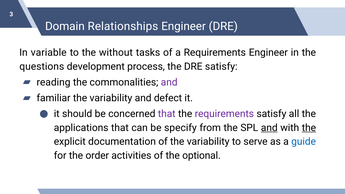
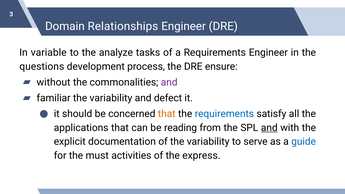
without: without -> analyze
DRE satisfy: satisfy -> ensure
reading: reading -> without
that at (167, 114) colour: purple -> orange
requirements at (224, 114) colour: purple -> blue
specify: specify -> reading
the at (309, 128) underline: present -> none
order: order -> must
optional: optional -> express
